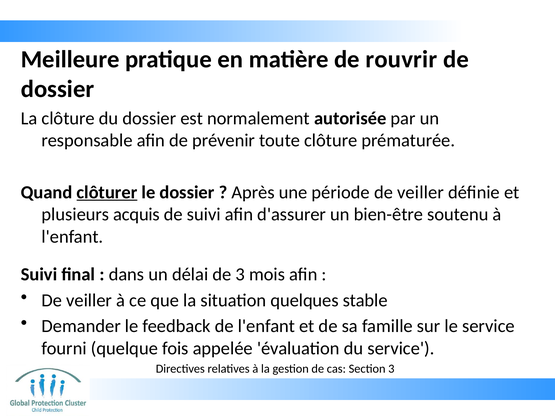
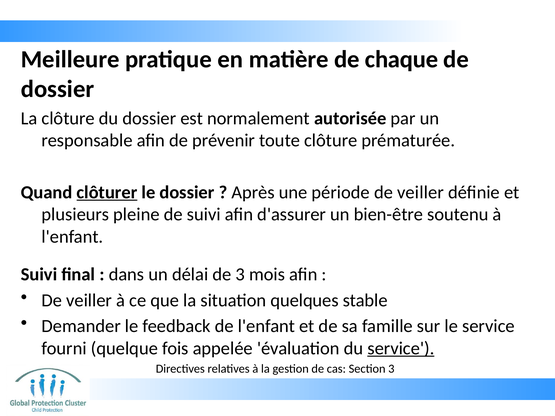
rouvrir: rouvrir -> chaque
acquis: acquis -> pleine
service at (401, 349) underline: none -> present
